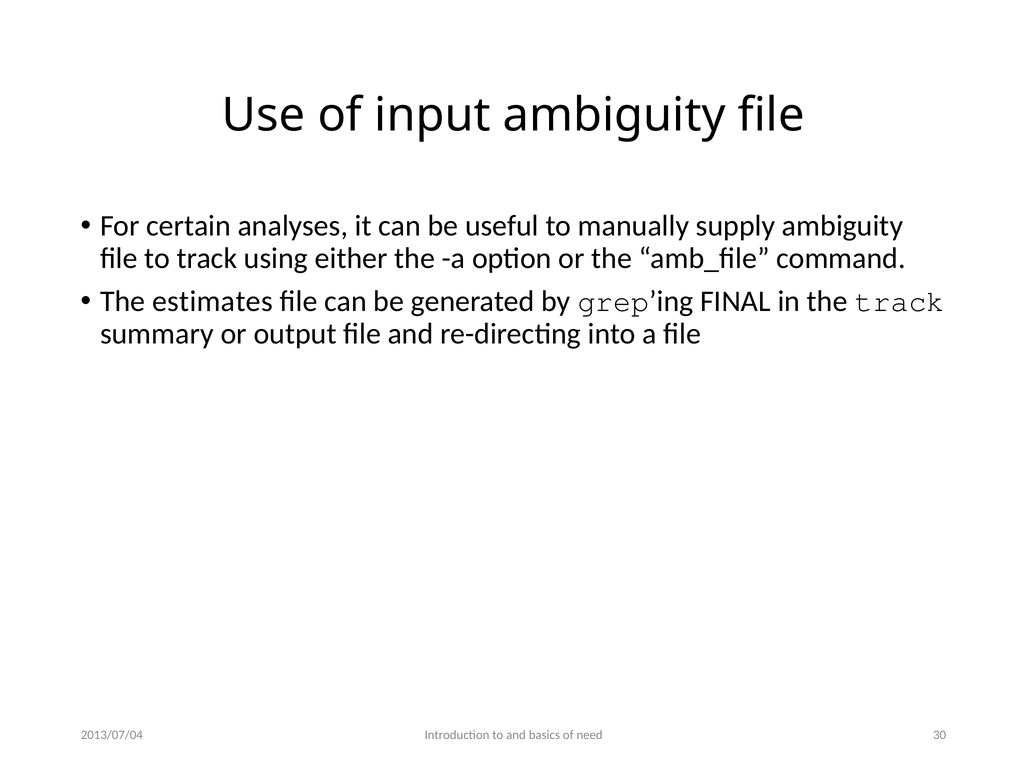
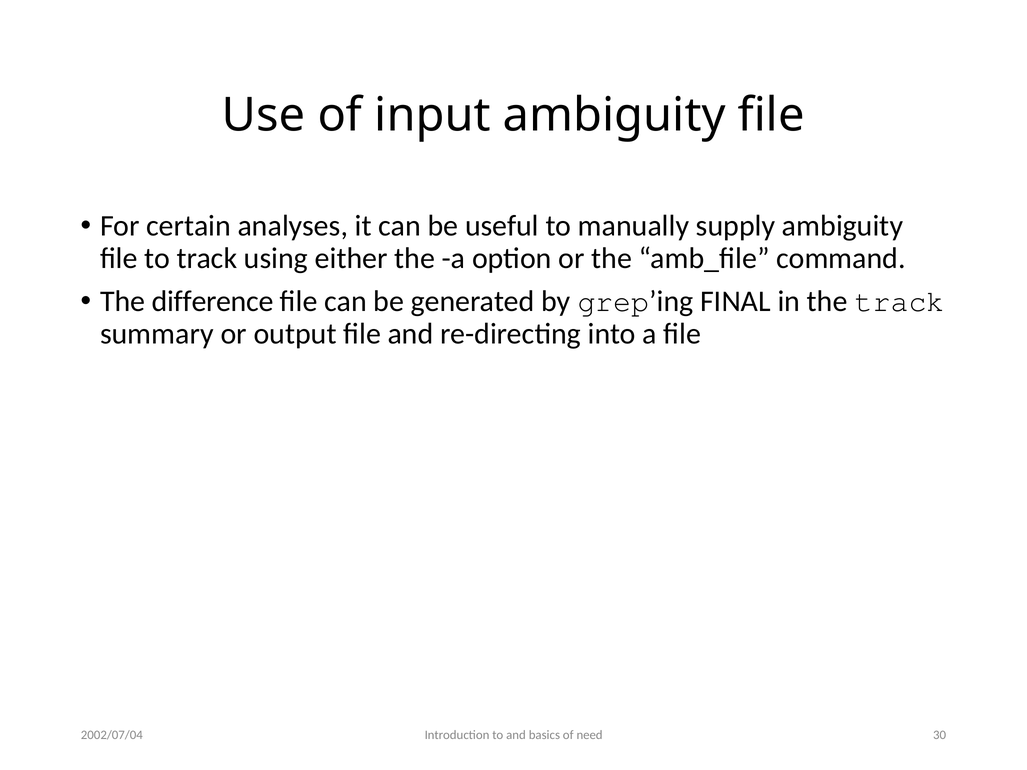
estimates: estimates -> difference
2013/07/04: 2013/07/04 -> 2002/07/04
